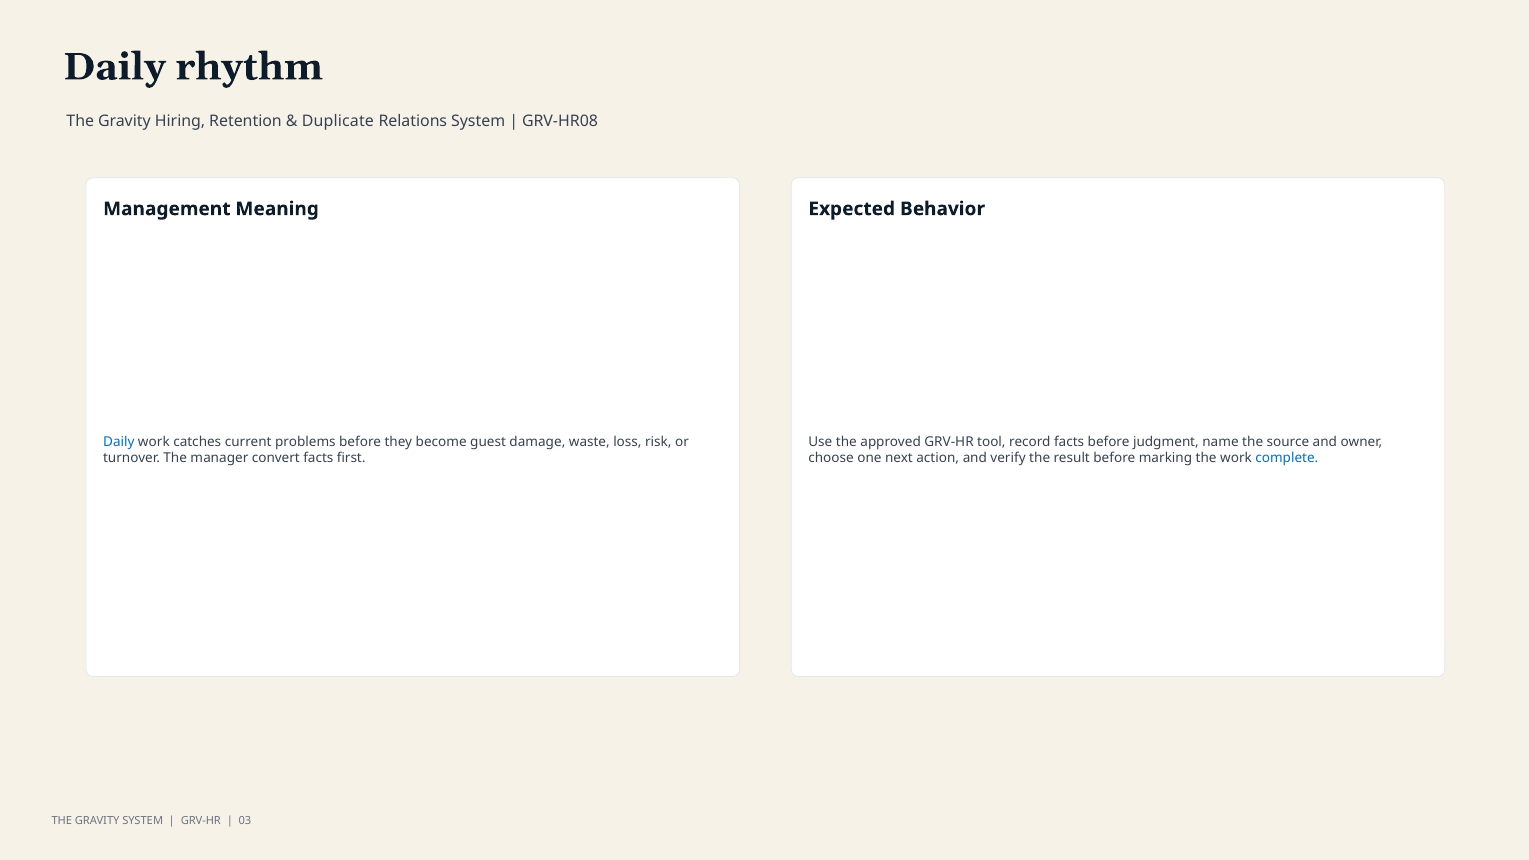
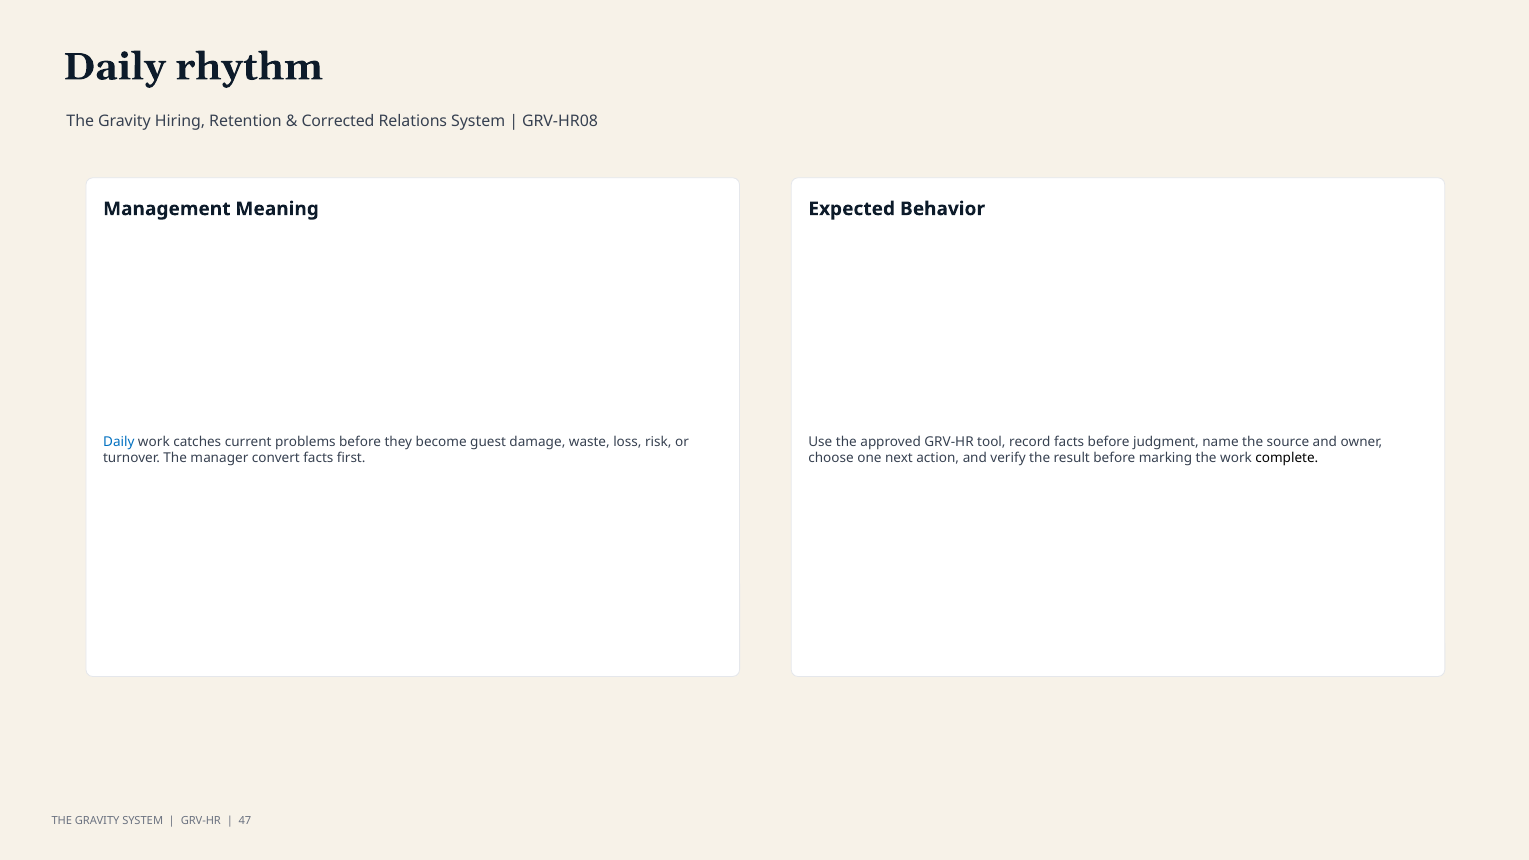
Duplicate: Duplicate -> Corrected
complete colour: blue -> black
03: 03 -> 47
